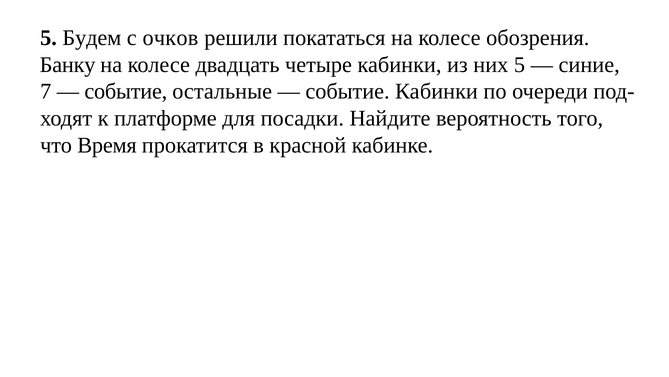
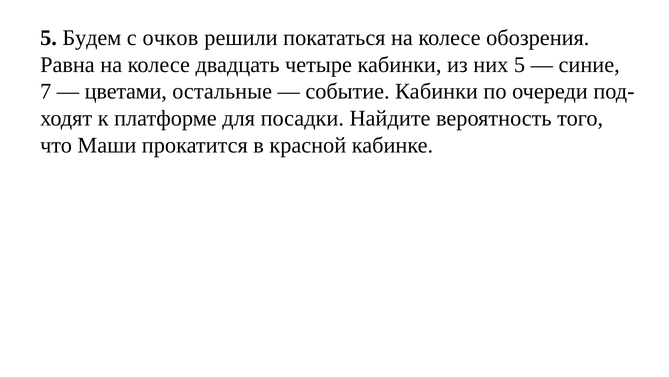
Банку: Банку -> Равна
событие at (126, 91): событие -> цветами
Время: Время -> Маши
